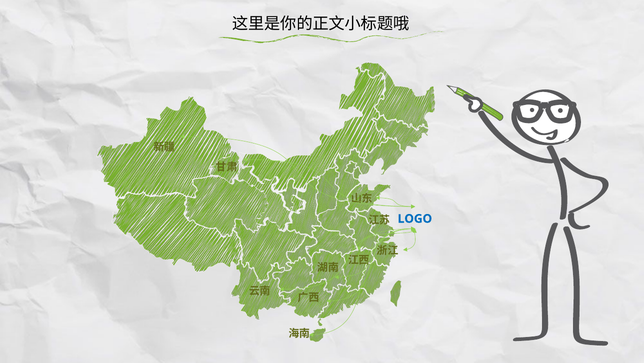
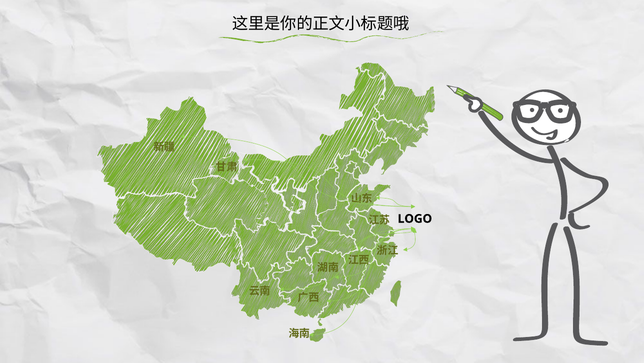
LOGO colour: blue -> black
